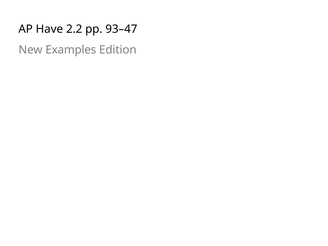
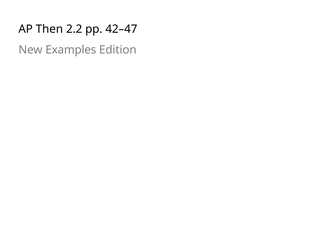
Have: Have -> Then
93–47: 93–47 -> 42–47
